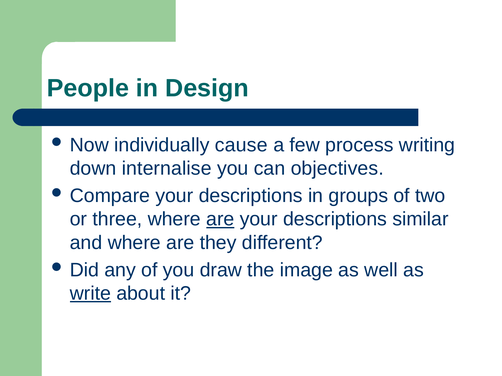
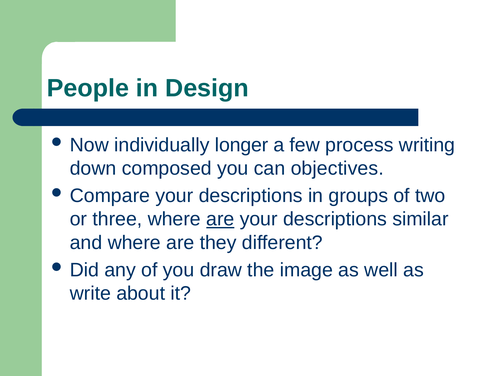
cause: cause -> longer
internalise: internalise -> composed
write underline: present -> none
